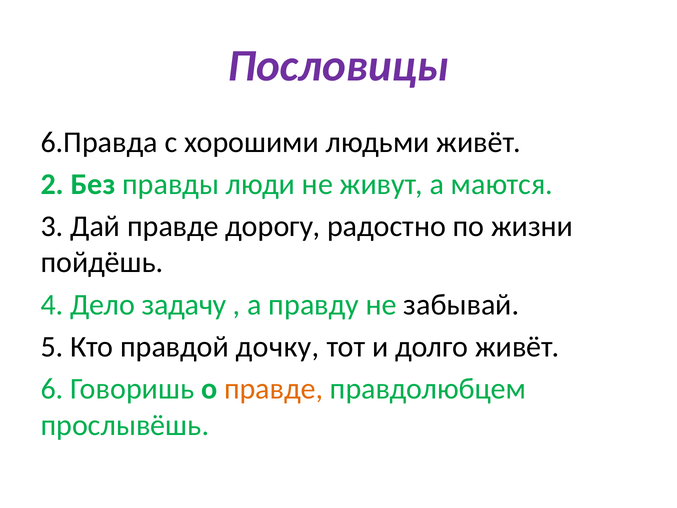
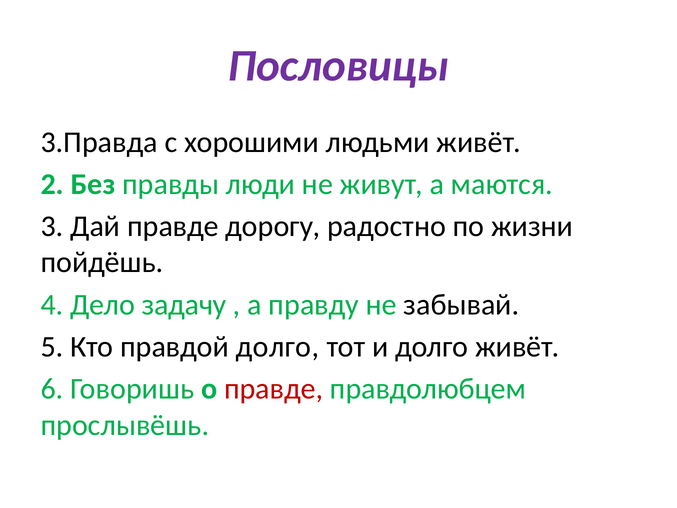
6.Правда: 6.Правда -> 3.Правда
правдой дочку: дочку -> долго
правде at (274, 389) colour: orange -> red
